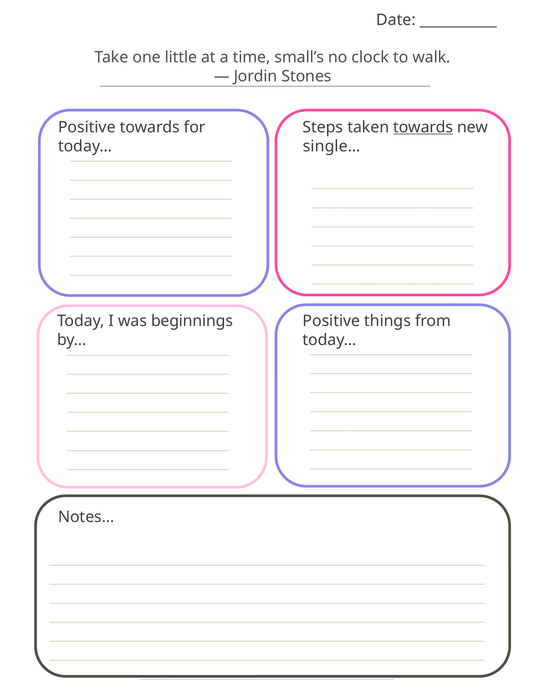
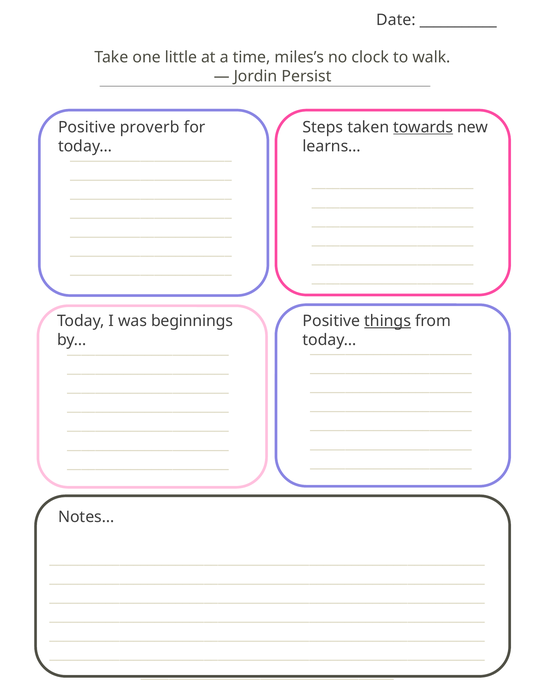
small’s: small’s -> miles’s
Stones: Stones -> Persist
Positive towards: towards -> proverb
single…: single… -> learns…
things underline: none -> present
